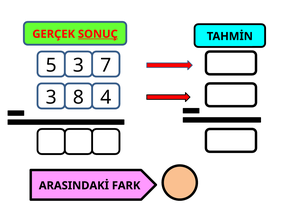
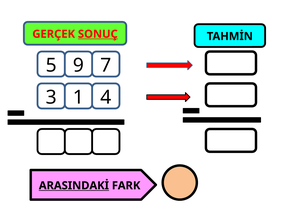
5 3: 3 -> 9
8: 8 -> 1
ARASINDAKİ underline: none -> present
